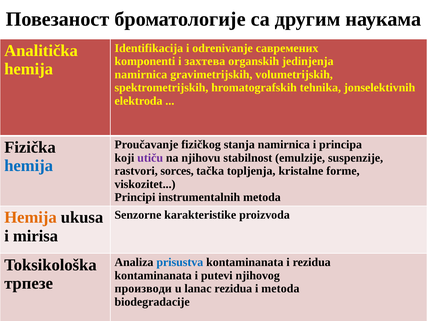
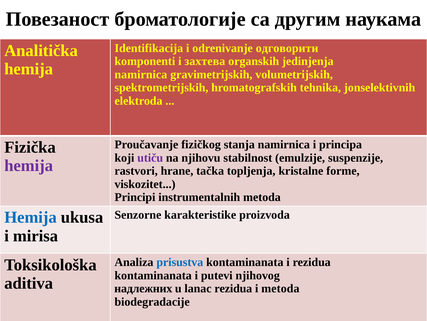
савремених: савремених -> одговорити
hemija at (29, 165) colour: blue -> purple
sorces: sorces -> hrane
Hemija at (31, 217) colour: orange -> blue
трпезе: трпезе -> aditiva
производи: производи -> надлежних
